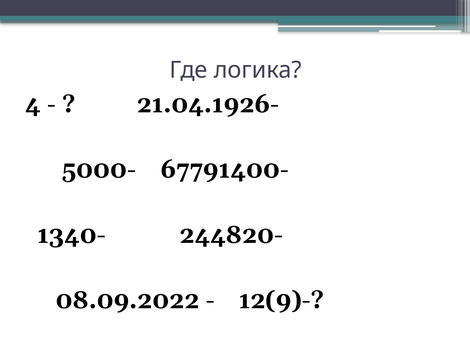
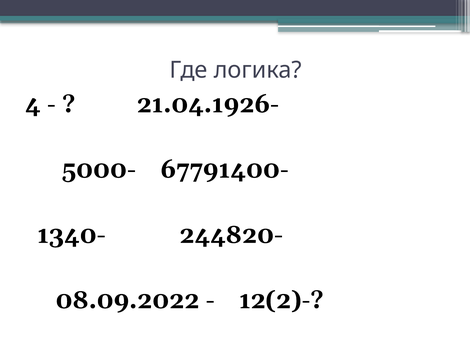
12(9)-: 12(9)- -> 12(2)-
